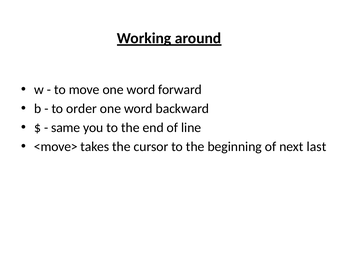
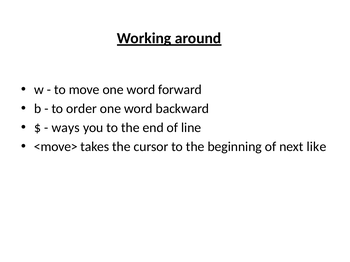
same: same -> ways
last: last -> like
